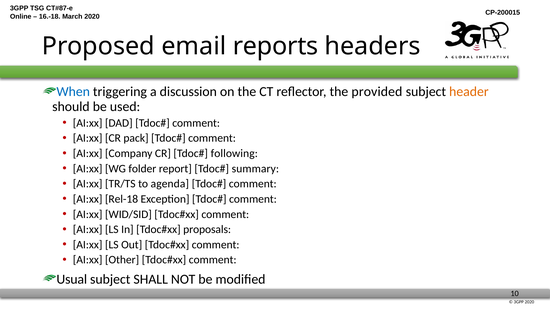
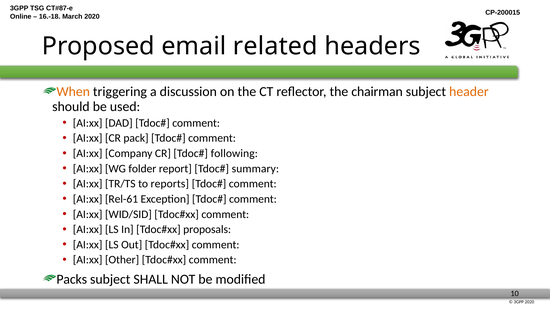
reports: reports -> related
When colour: blue -> orange
provided: provided -> chairman
agenda: agenda -> reports
Rel-18: Rel-18 -> Rel-61
Usual: Usual -> Packs
